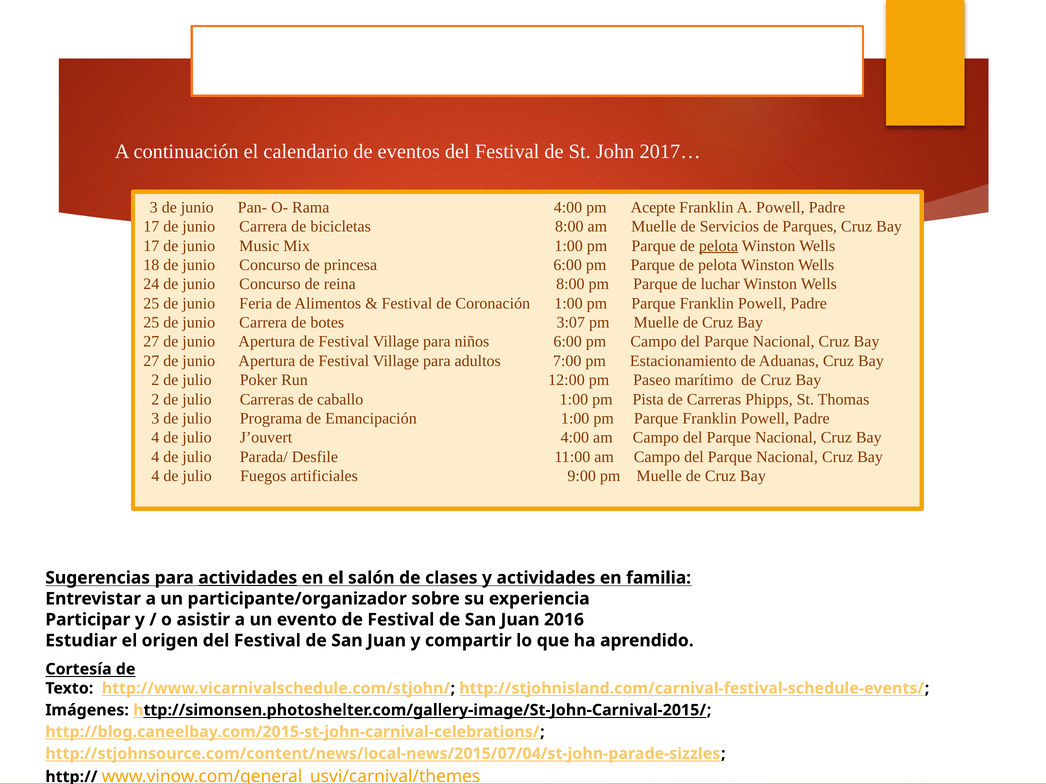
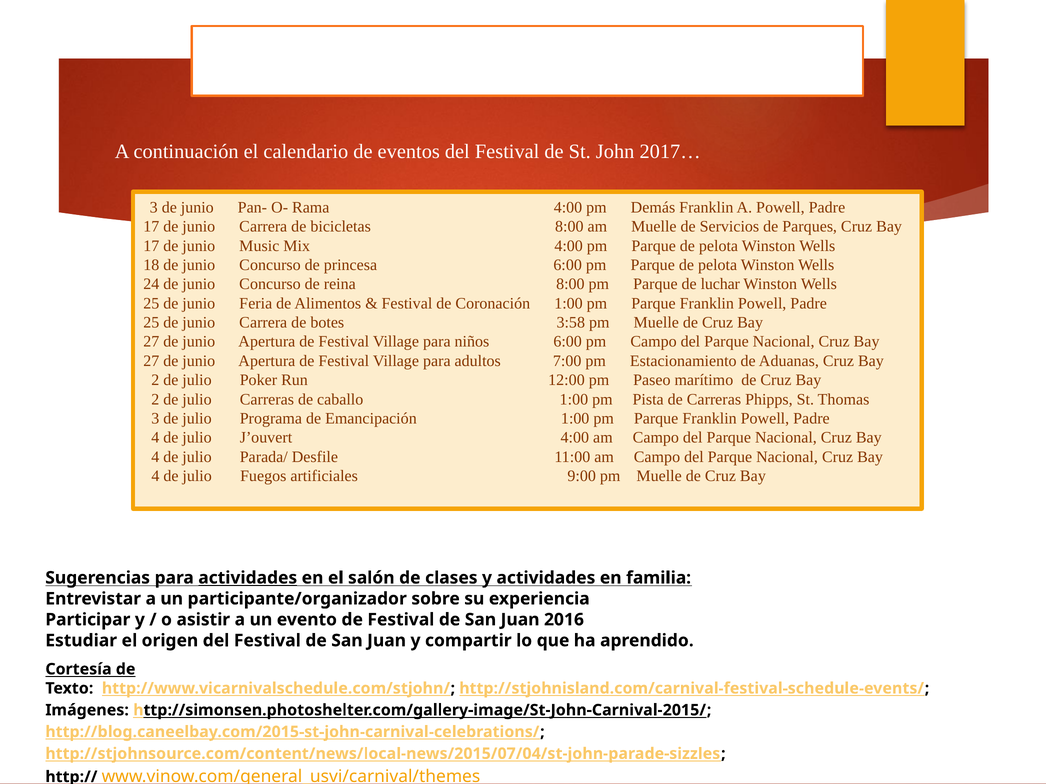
Acepte: Acepte -> Demás
Mix 1:00: 1:00 -> 4:00
pelota at (719, 246) underline: present -> none
3:07: 3:07 -> 3:58
